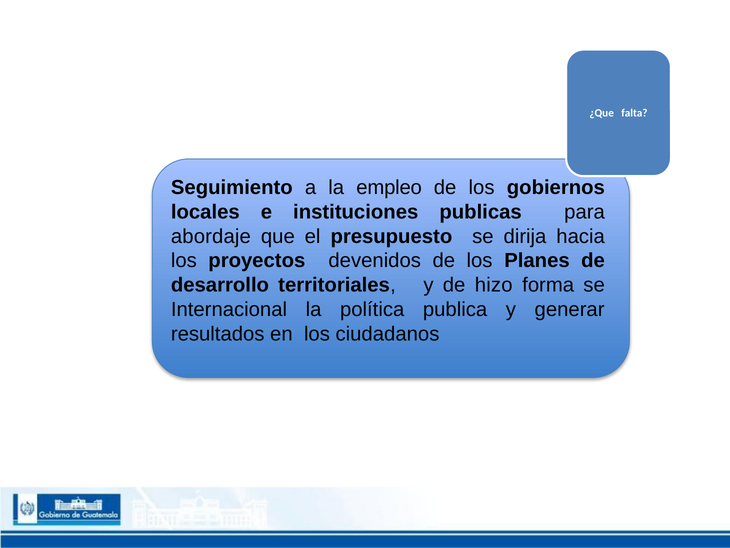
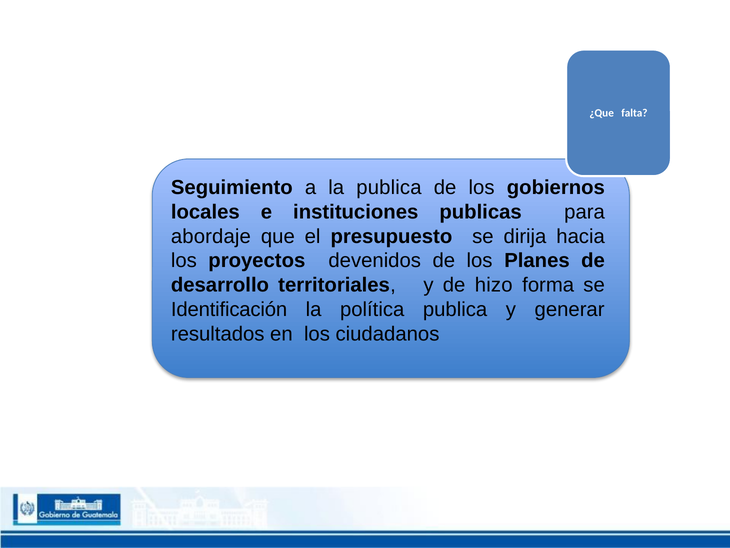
la empleo: empleo -> publica
Internacional: Internacional -> Identificación
